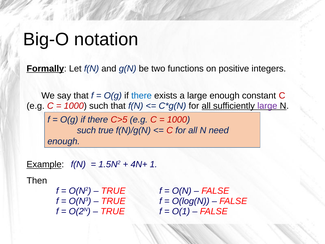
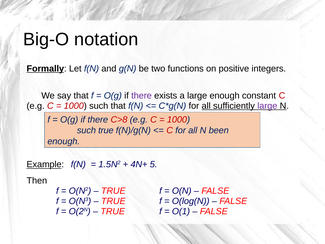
there at (142, 95) colour: blue -> purple
C>5: C>5 -> C>8
need: need -> been
1: 1 -> 5
